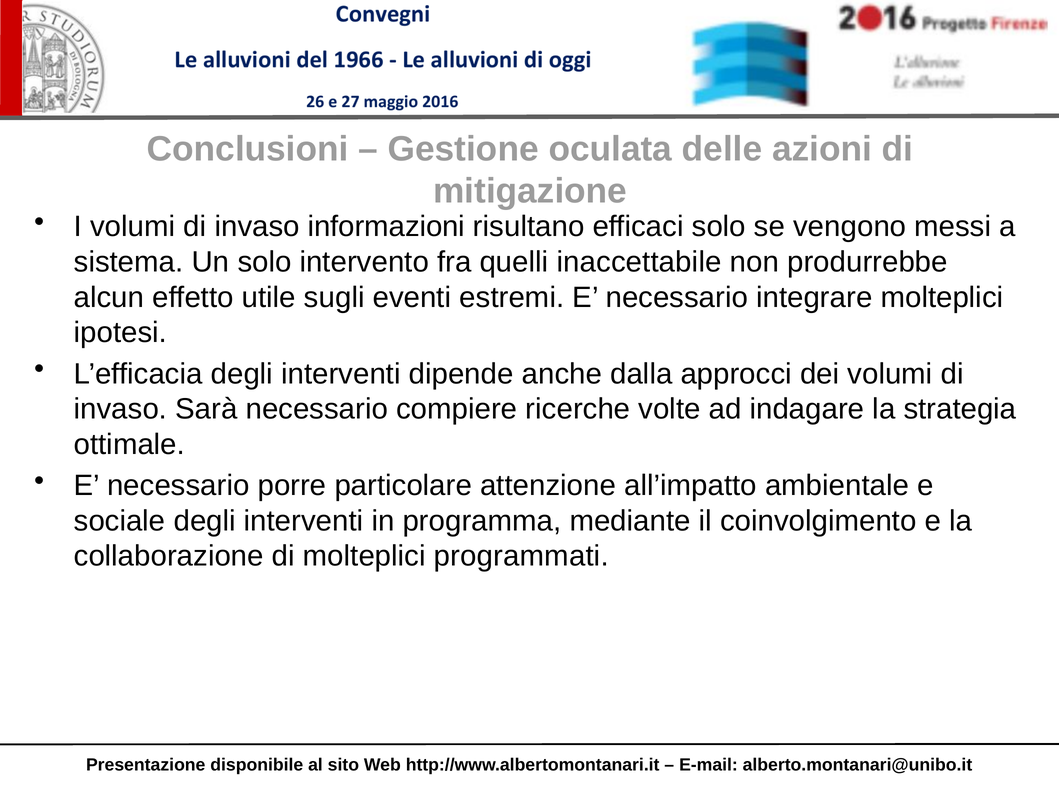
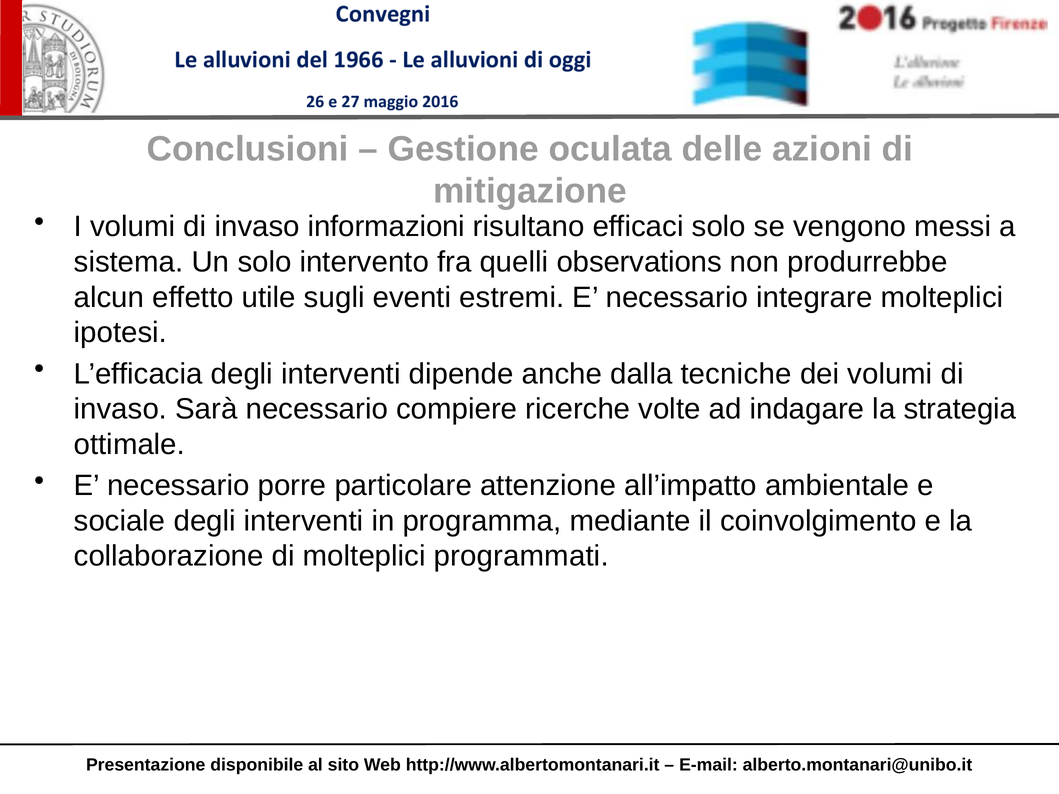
inaccettabile: inaccettabile -> observations
approcci: approcci -> tecniche
